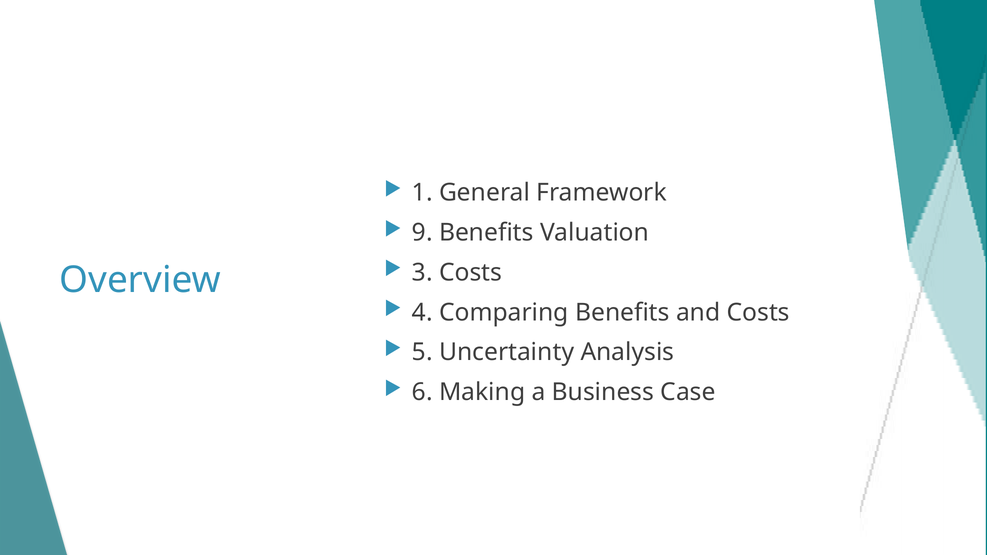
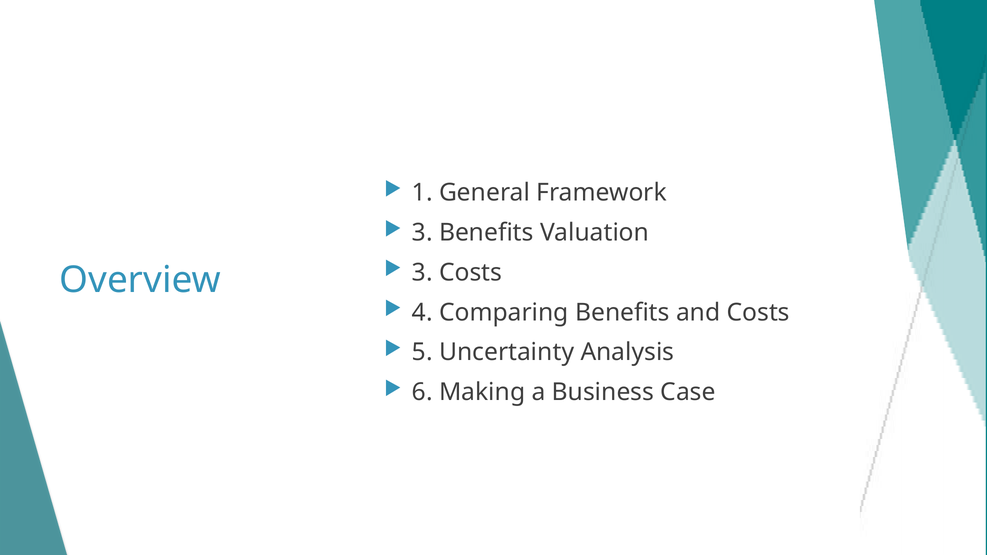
9 at (422, 233): 9 -> 3
